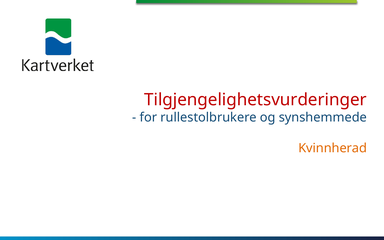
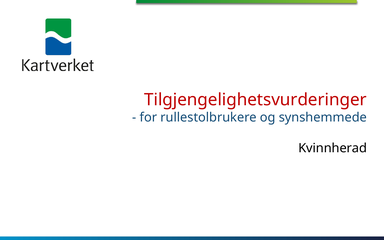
Kvinnherad colour: orange -> black
